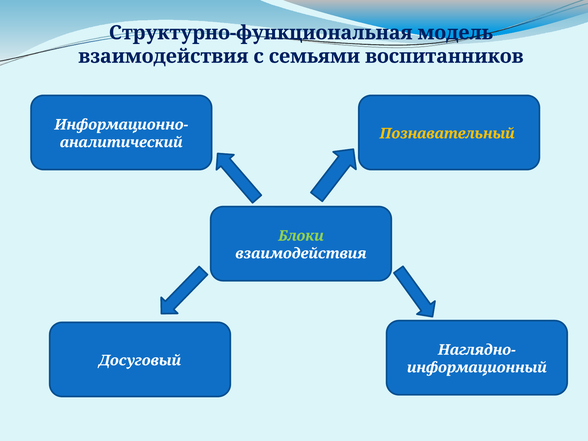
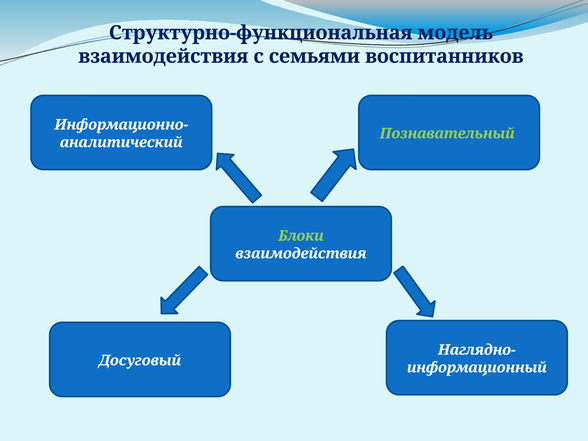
Познавательный colour: yellow -> light green
